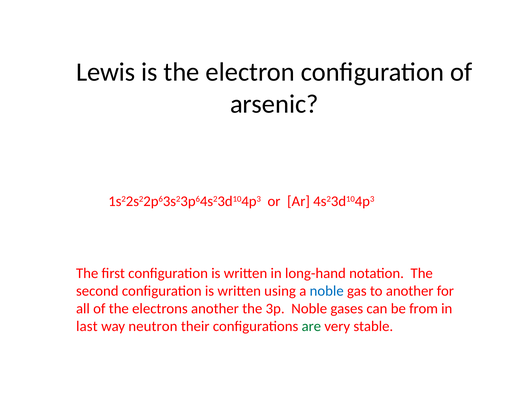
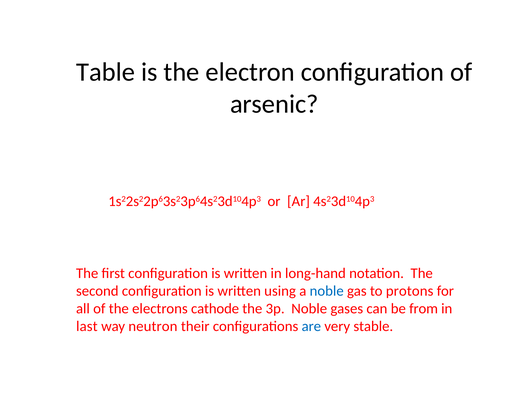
Lewis: Lewis -> Table
to another: another -> protons
electrons another: another -> cathode
are colour: green -> blue
